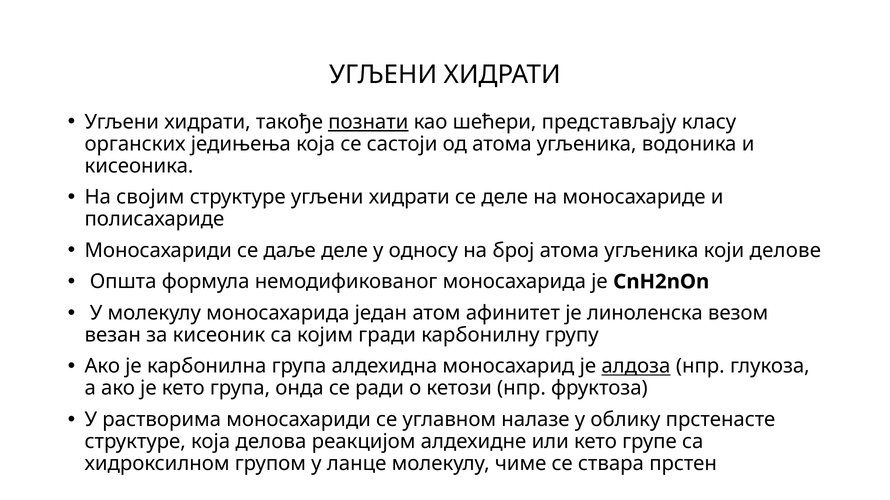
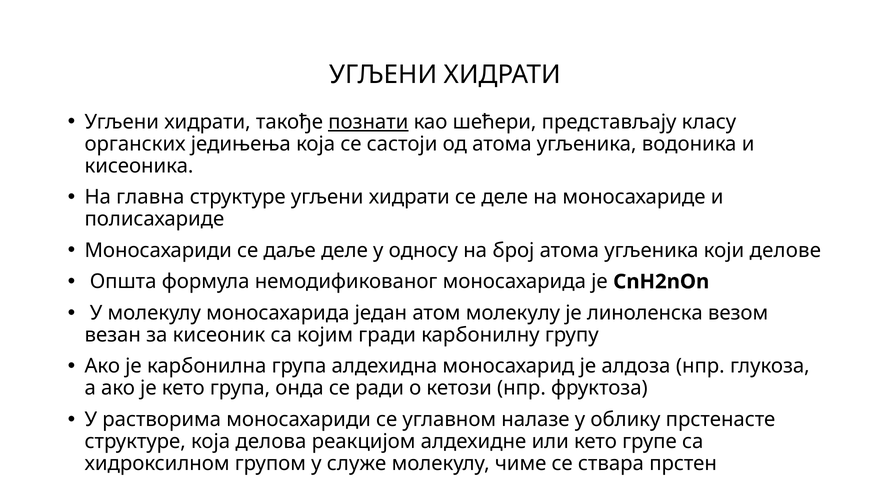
својим: својим -> главна
атом афинитет: афинитет -> молекулу
алдоза underline: present -> none
ланце: ланце -> служе
